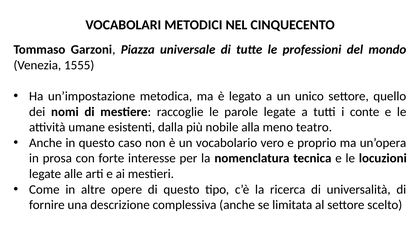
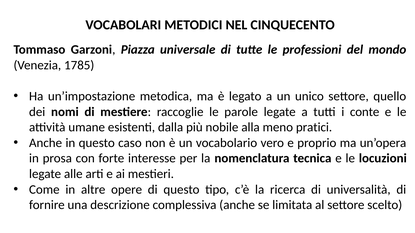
1555: 1555 -> 1785
teatro: teatro -> pratici
